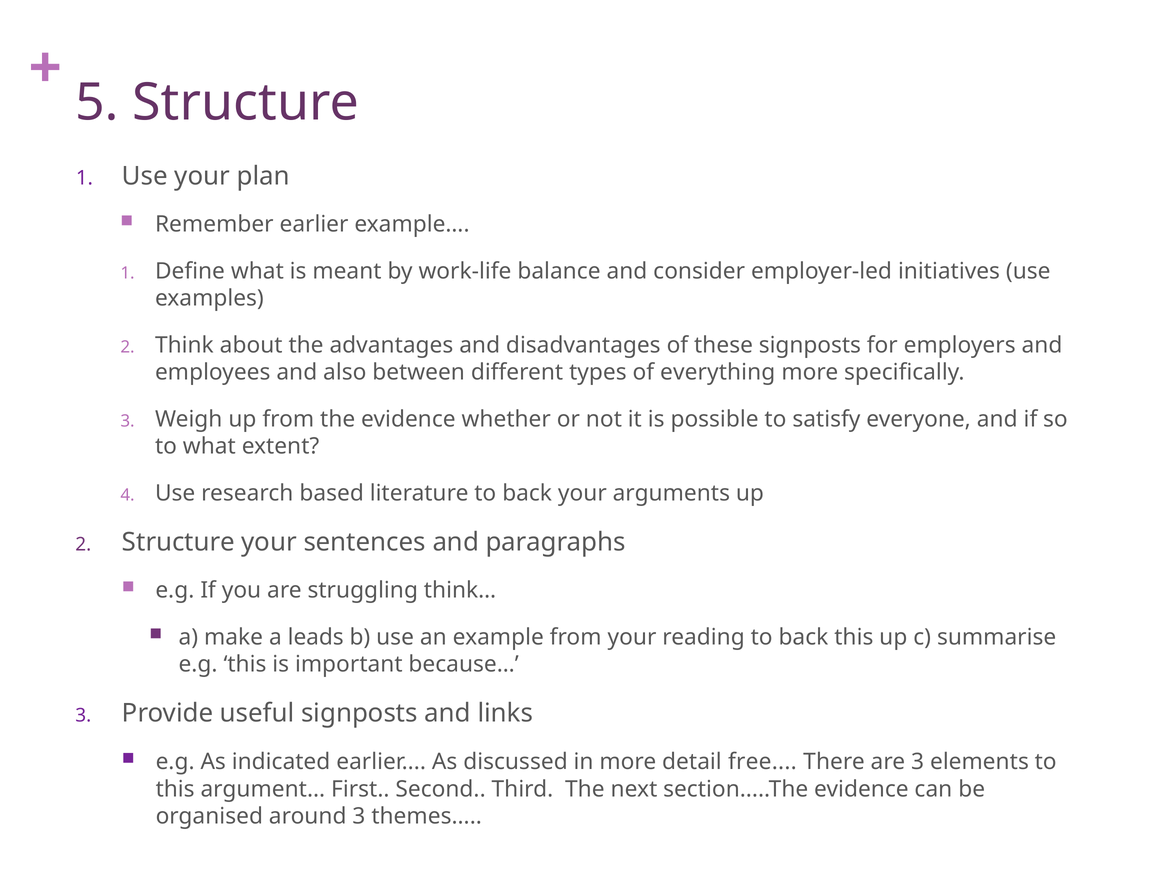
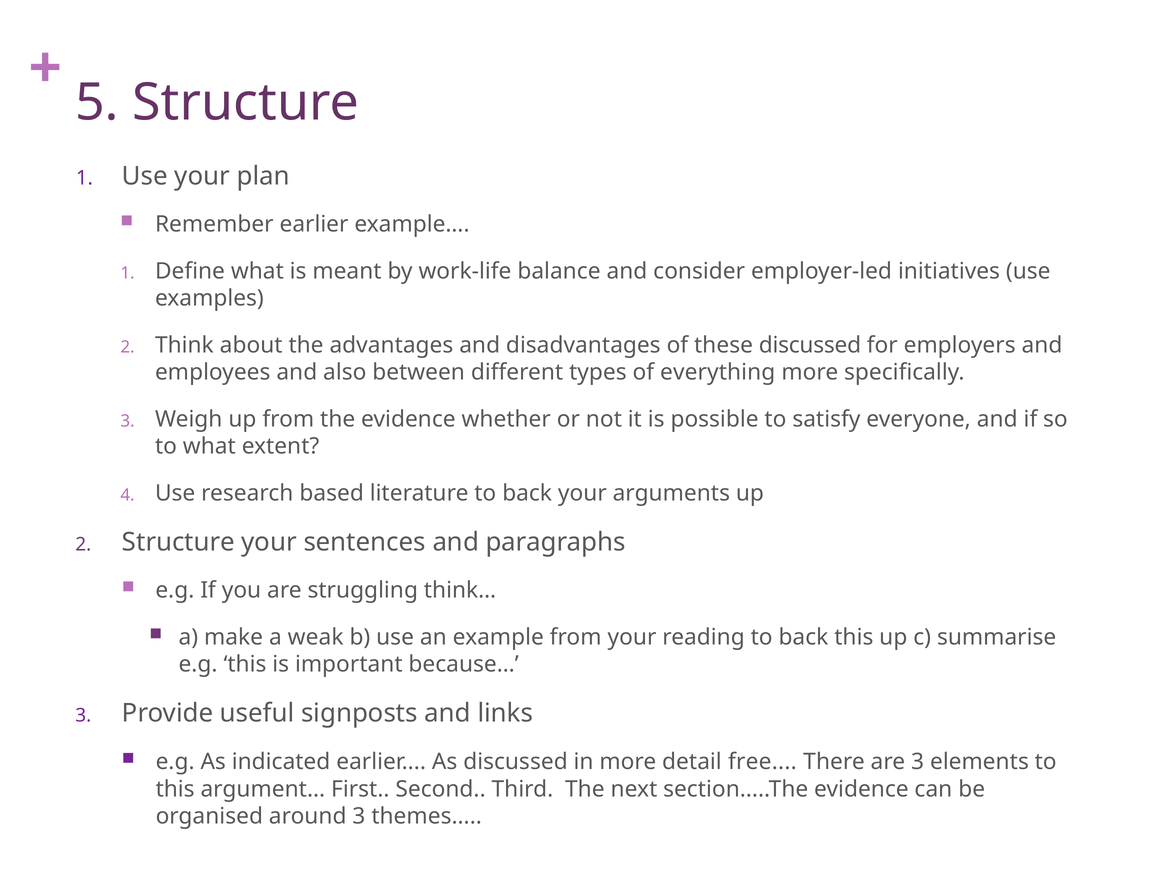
these signposts: signposts -> discussed
leads: leads -> weak
